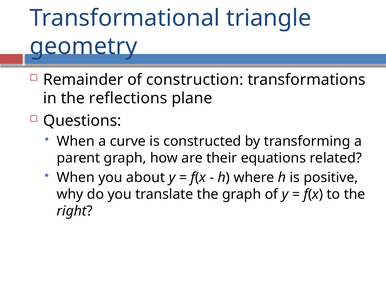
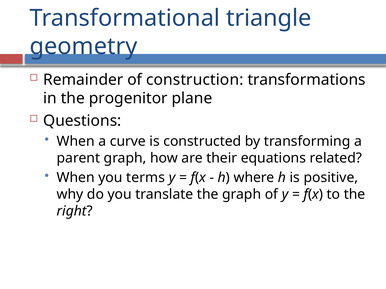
reflections: reflections -> progenitor
about: about -> terms
